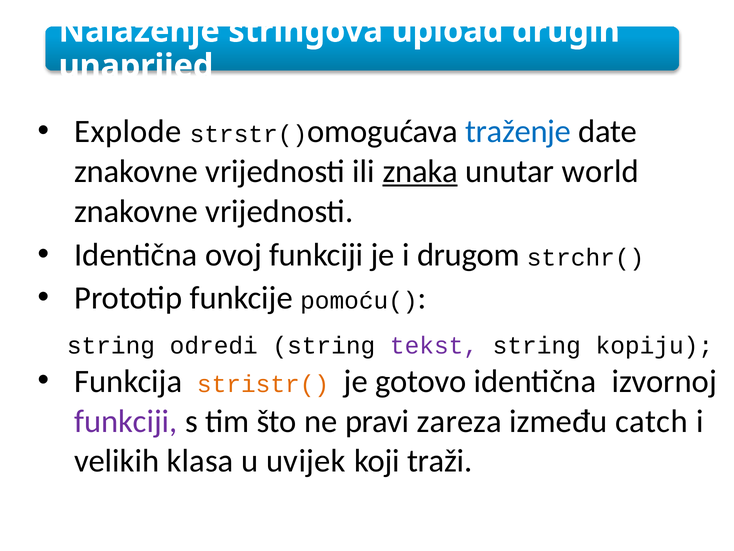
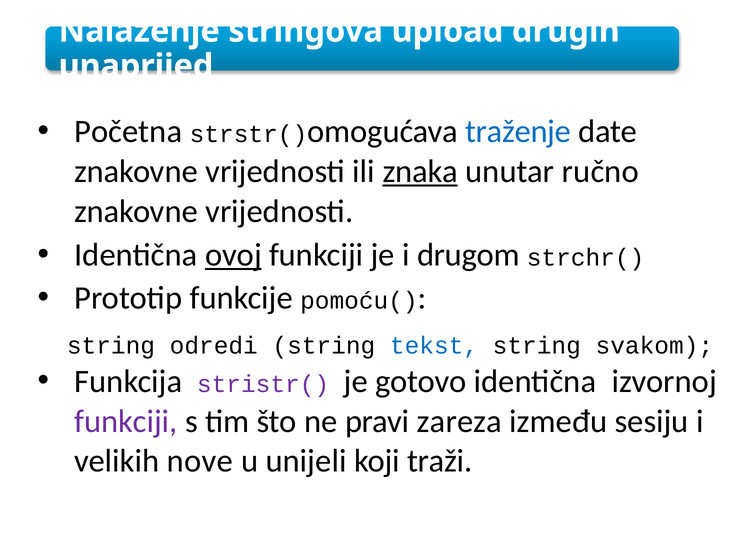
Explode: Explode -> Početna
world: world -> ručno
ovoj underline: none -> present
tekst colour: purple -> blue
kopiju: kopiju -> svakom
stristr( colour: orange -> purple
catch: catch -> sesiju
klasa: klasa -> nove
uvijek: uvijek -> unijeli
